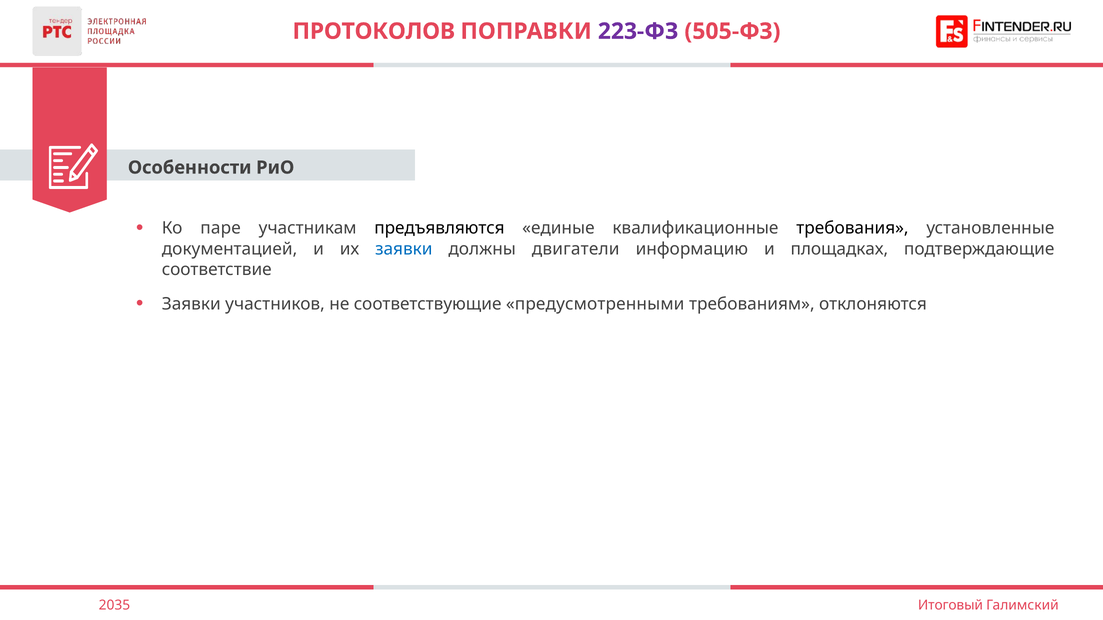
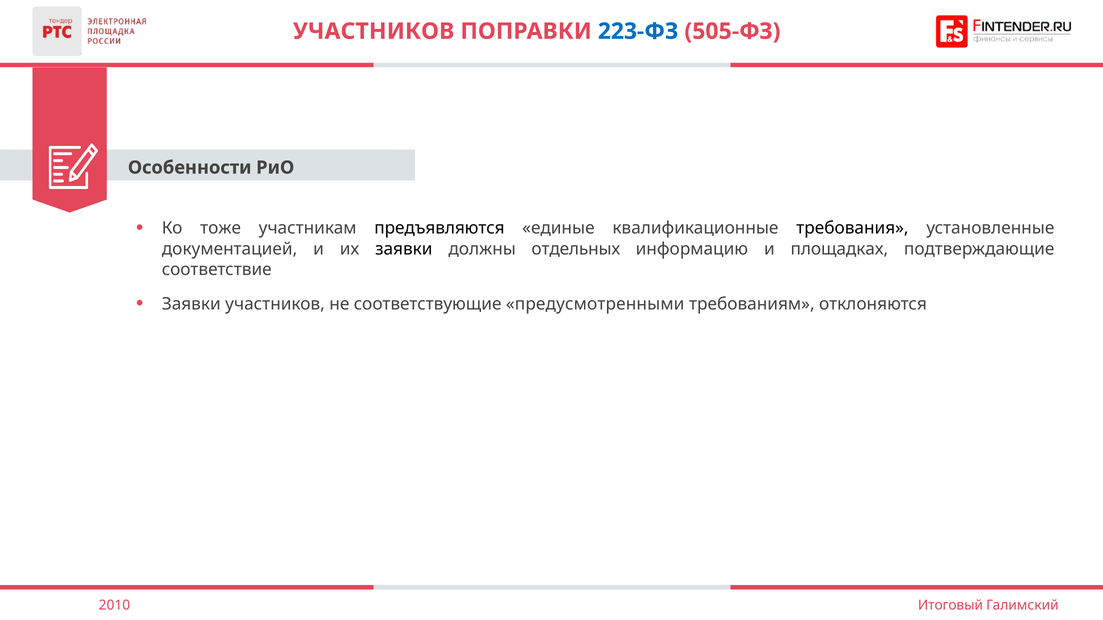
ПРОТОКОЛОВ at (374, 31): ПРОТОКОЛОВ -> УЧАСТНИКОВ
223-ФЗ colour: purple -> blue
паре: паре -> тоже
заявки at (404, 249) colour: blue -> black
двигатели: двигатели -> отдельных
2035: 2035 -> 2010
